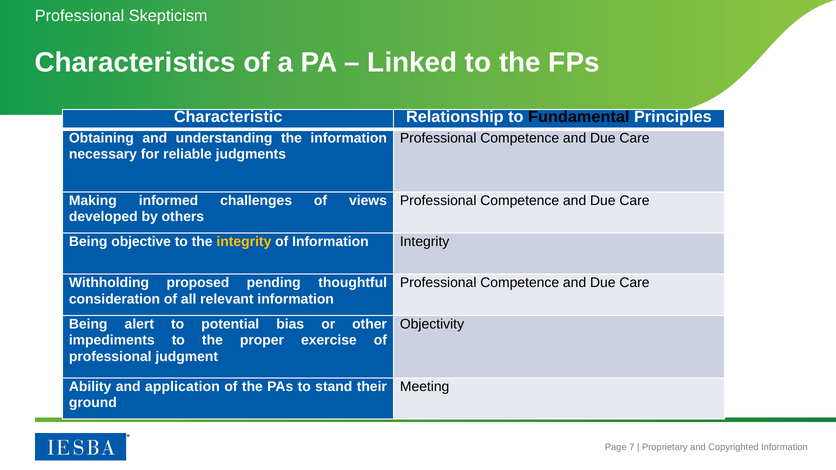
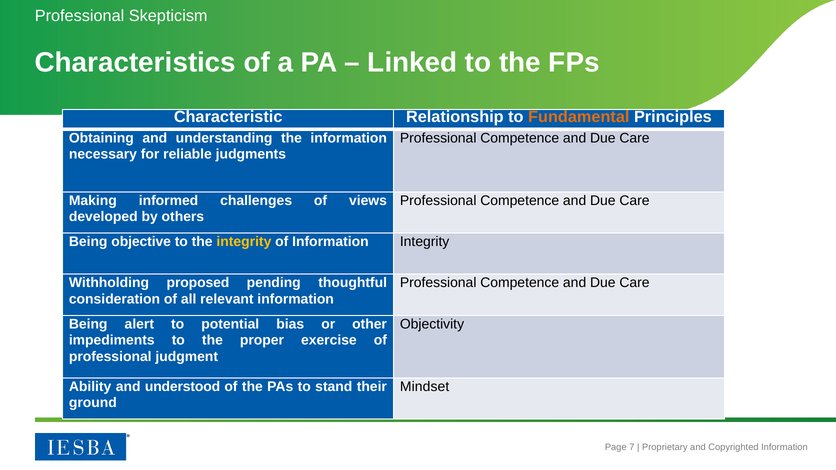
Fundamental colour: black -> orange
application: application -> understood
Meeting: Meeting -> Mindset
